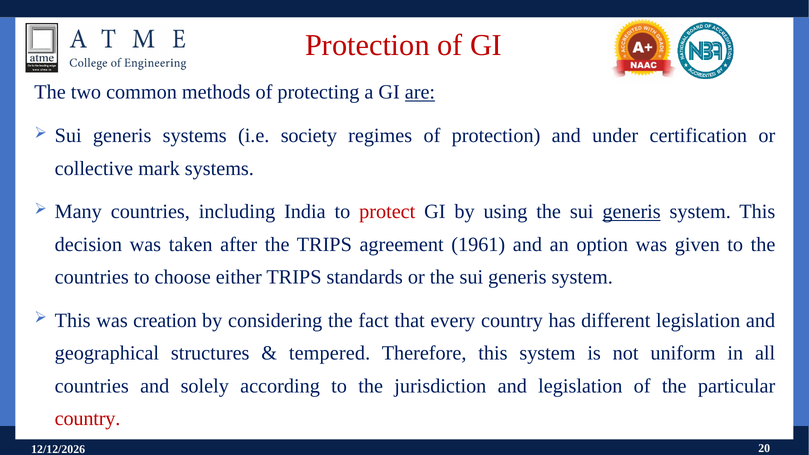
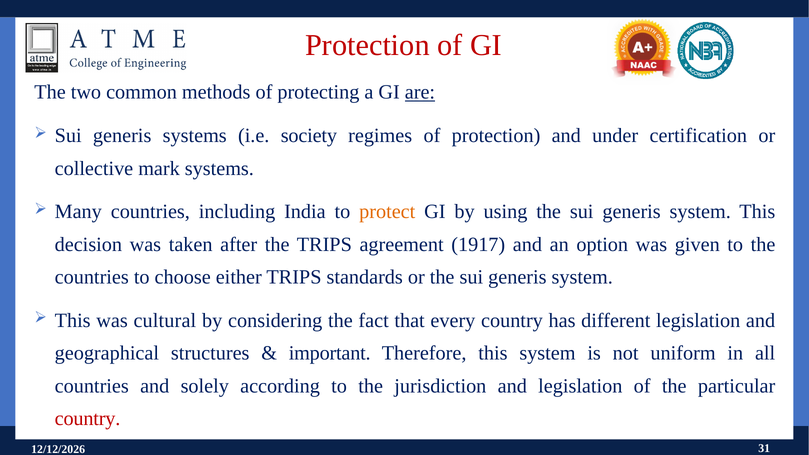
protect colour: red -> orange
generis at (632, 212) underline: present -> none
1961: 1961 -> 1917
creation: creation -> cultural
tempered: tempered -> important
20: 20 -> 31
